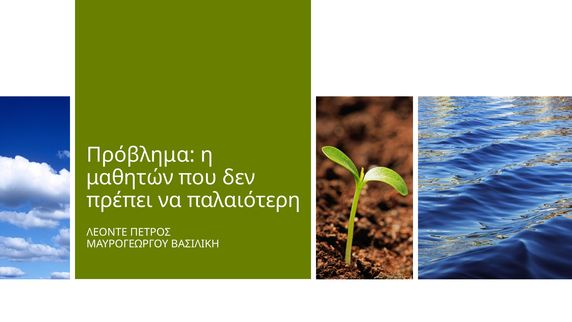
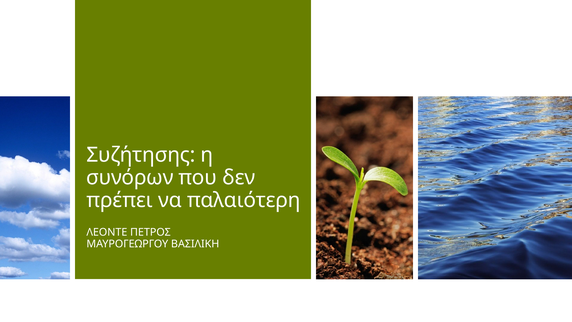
Πρόβλημα: Πρόβλημα -> Συζήτησης
μαθητών: μαθητών -> συνόρων
